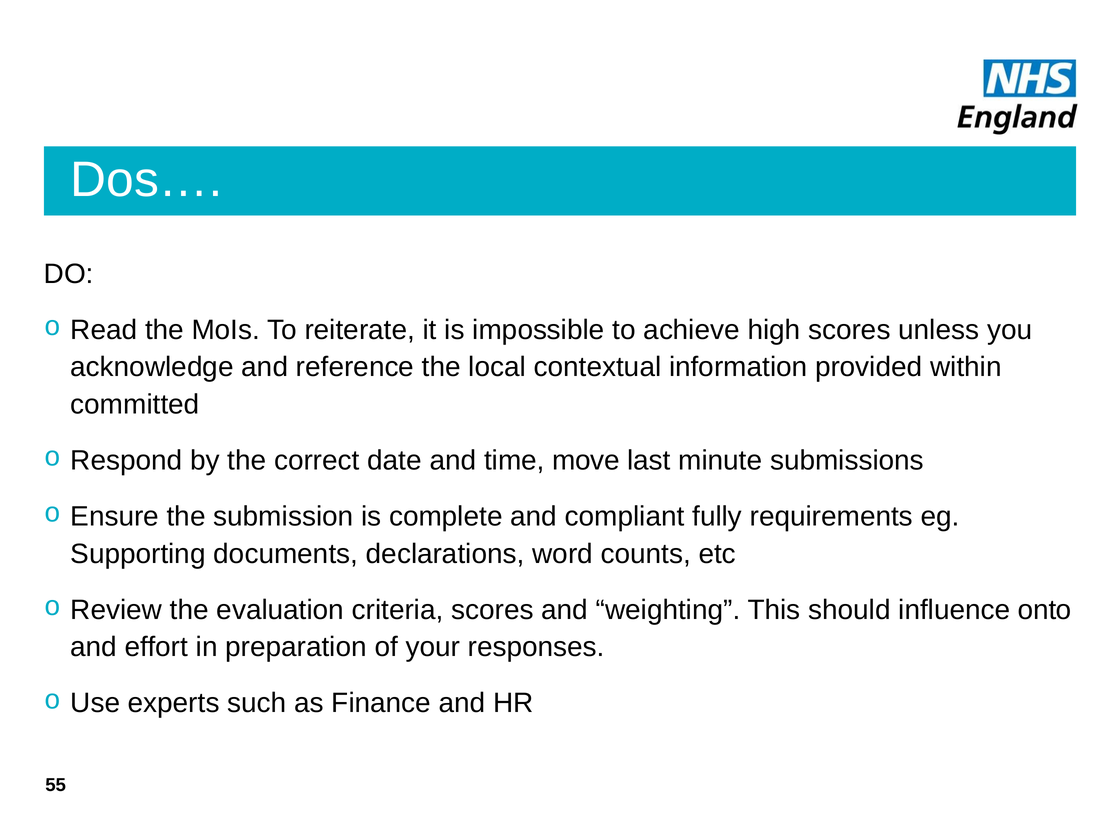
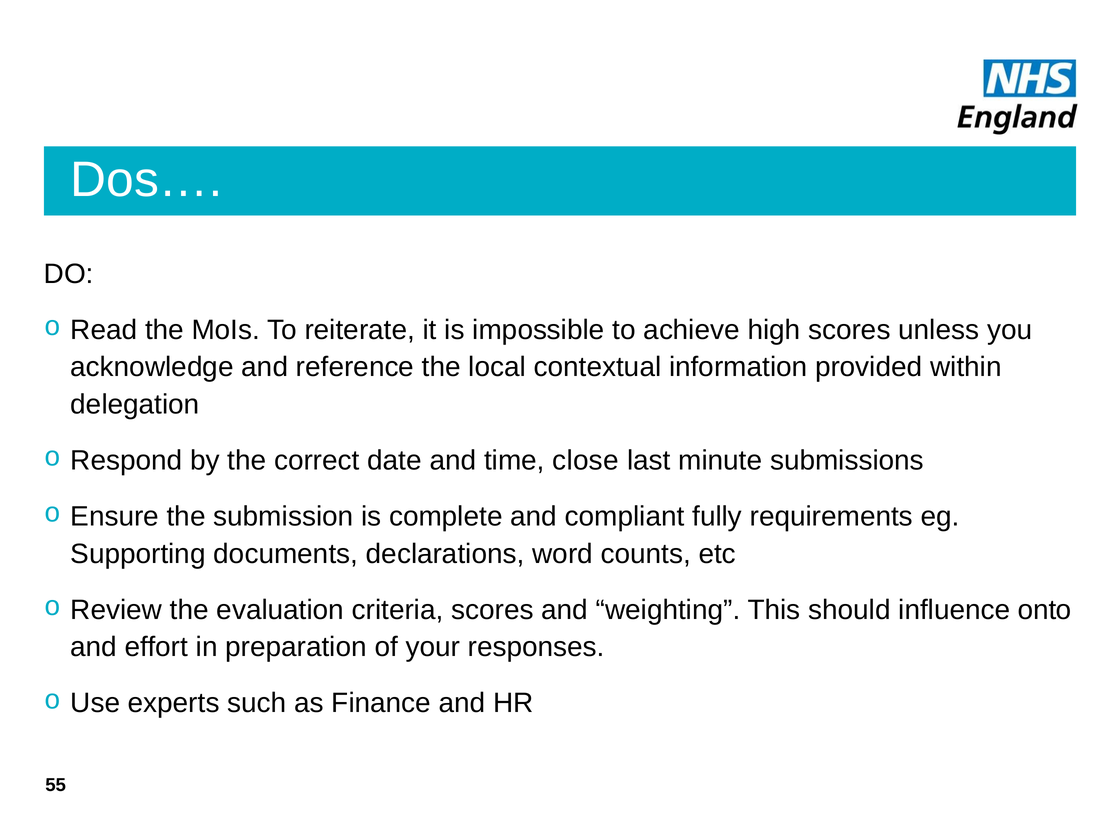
committed: committed -> delegation
move: move -> close
